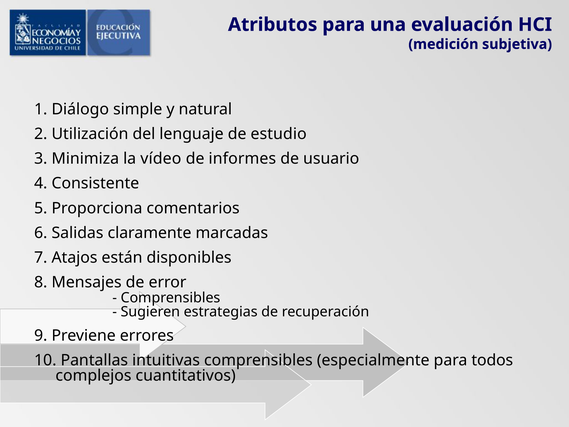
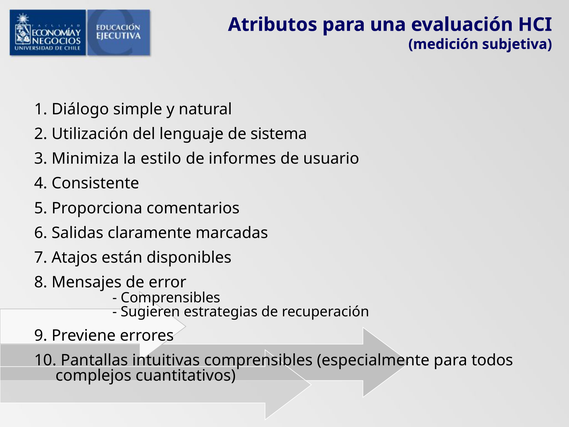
estudio: estudio -> sistema
vídeo: vídeo -> estilo
